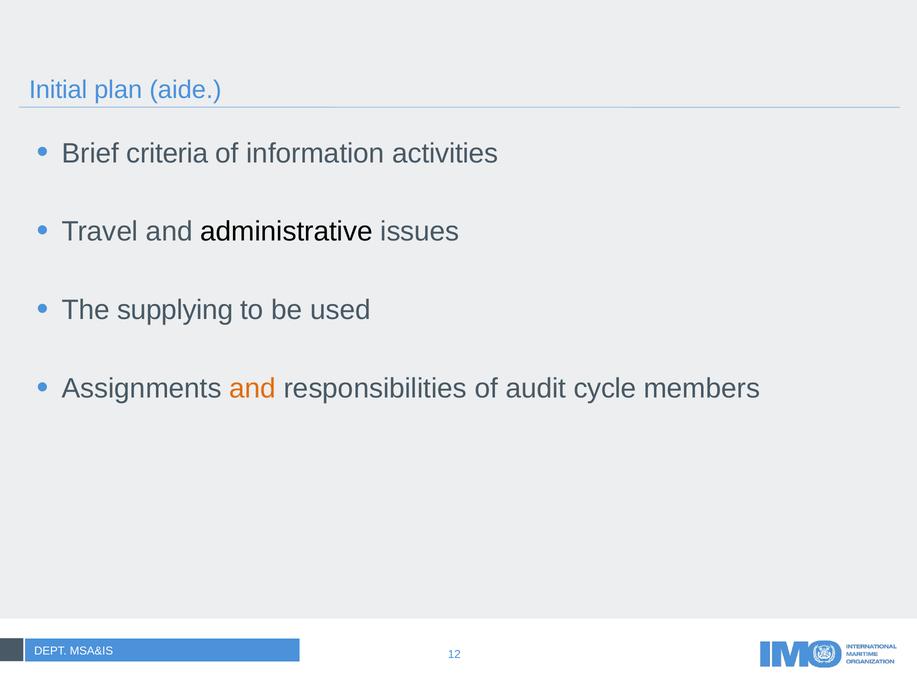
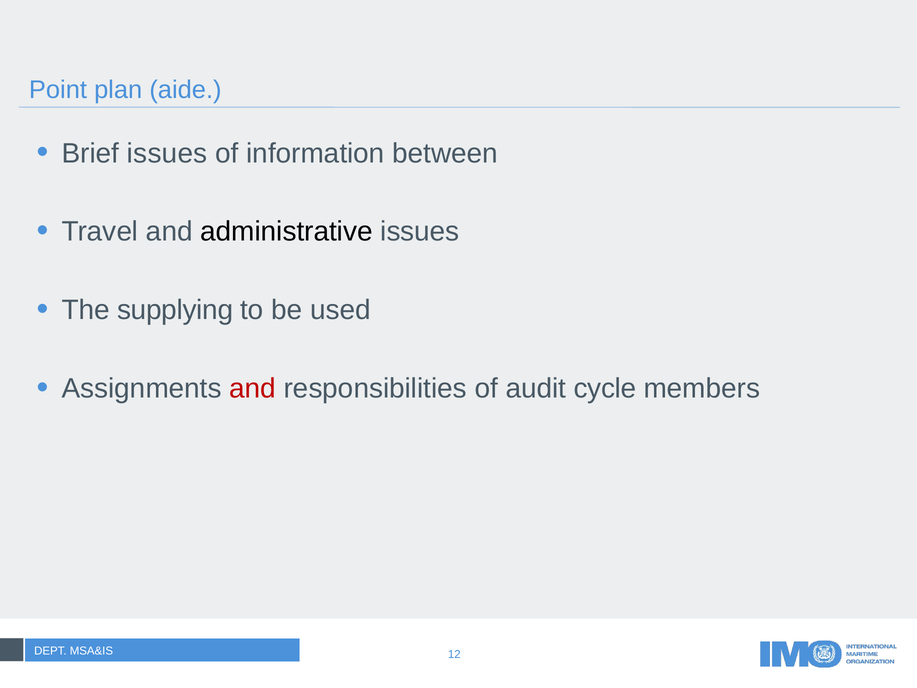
Initial: Initial -> Point
Brief criteria: criteria -> issues
activities: activities -> between
and at (253, 388) colour: orange -> red
